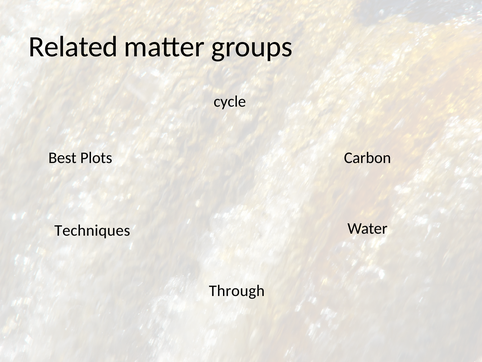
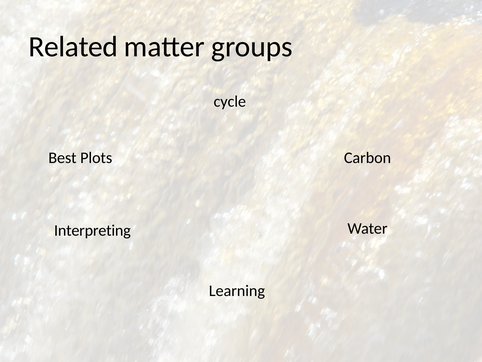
Techniques: Techniques -> Interpreting
Through: Through -> Learning
